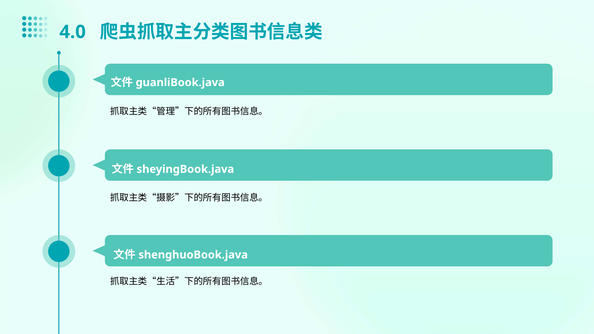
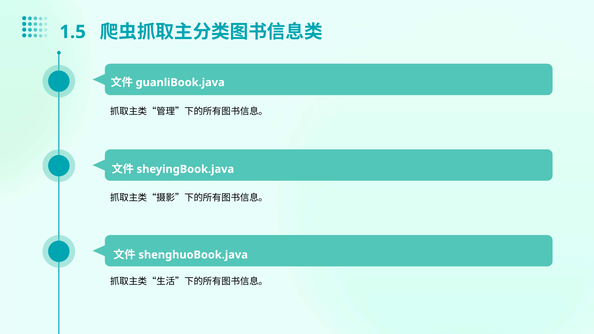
4.0: 4.0 -> 1.5
